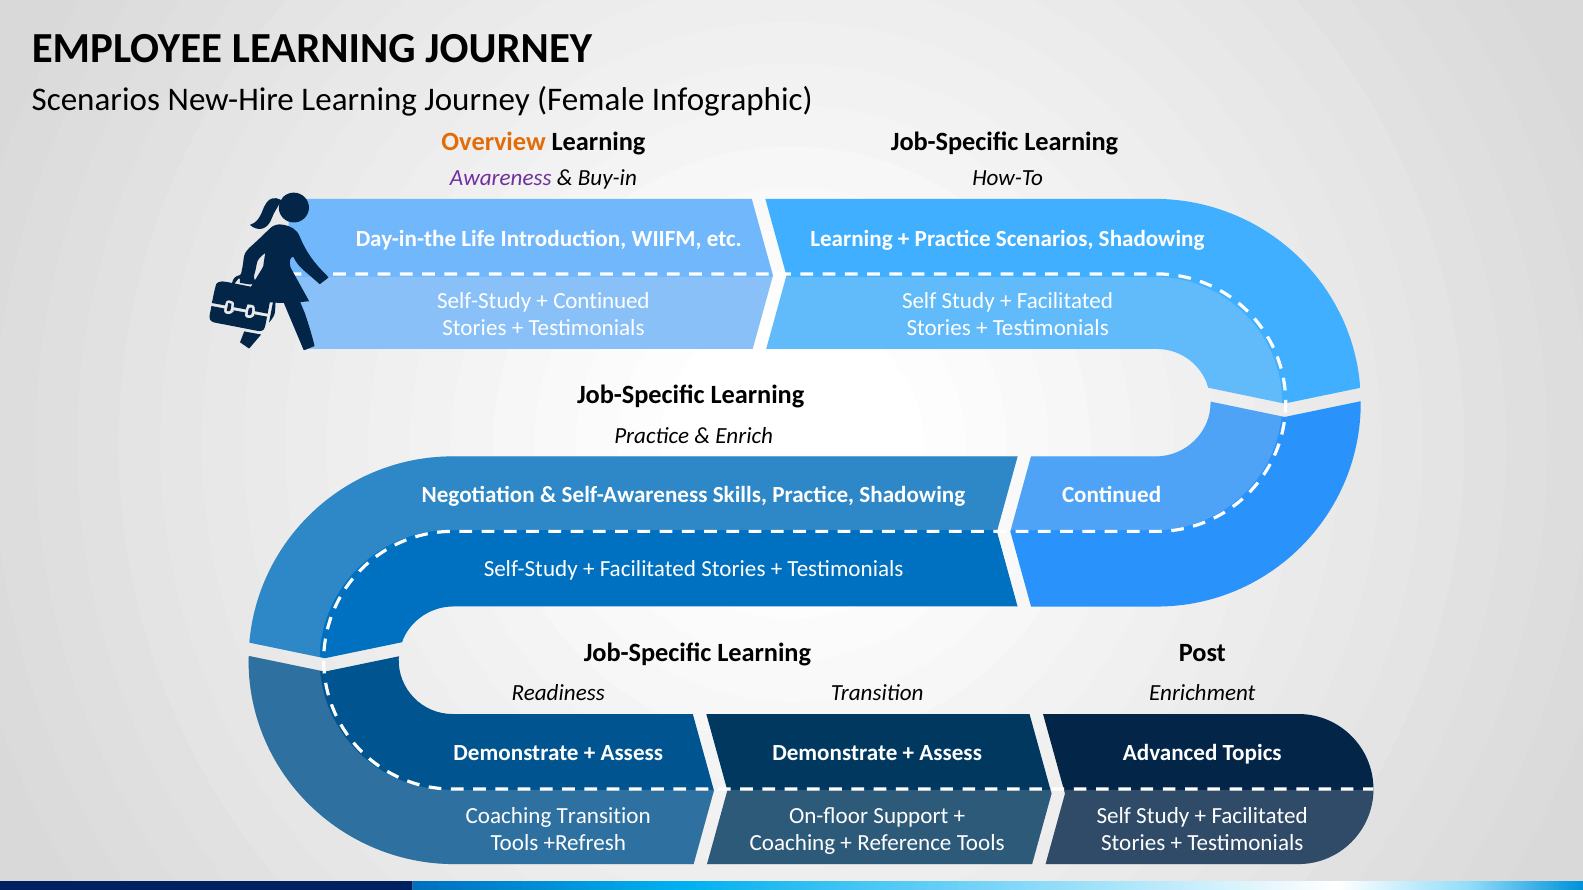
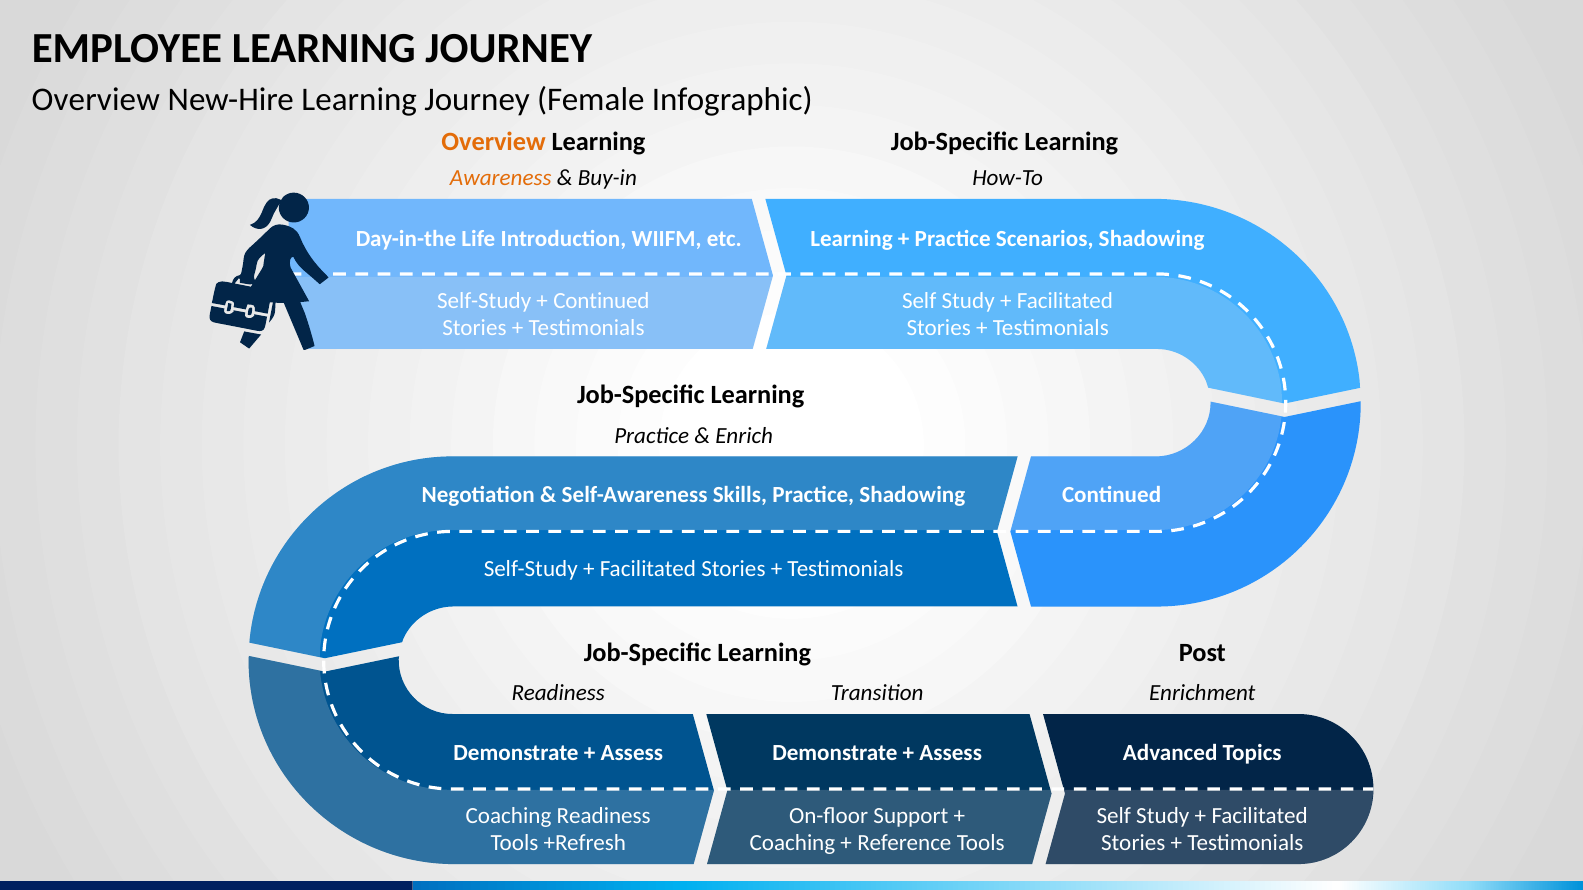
Scenarios at (96, 99): Scenarios -> Overview
Awareness colour: purple -> orange
Coaching Transition: Transition -> Readiness
